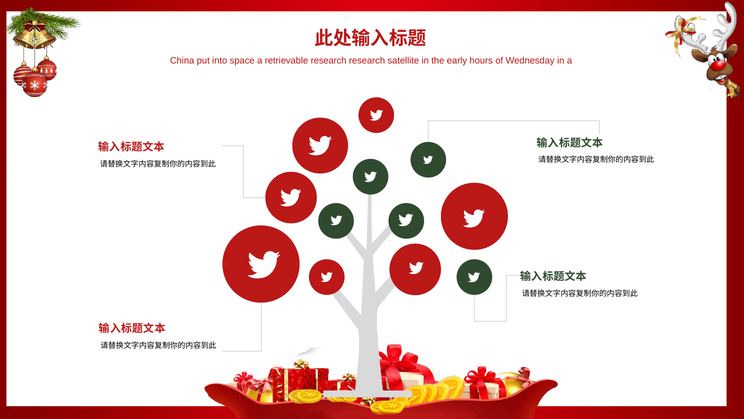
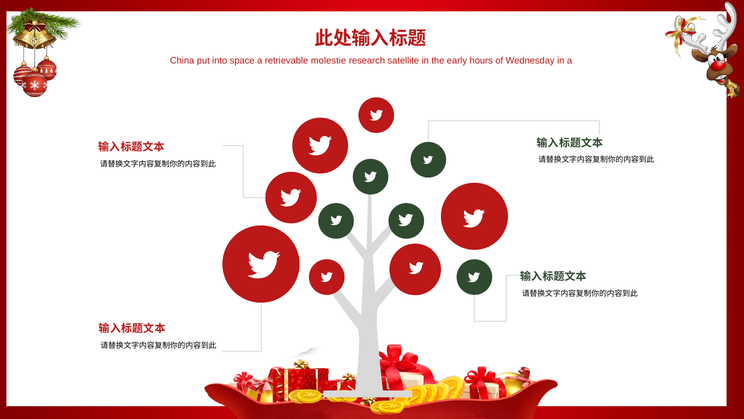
retrievable research: research -> molestie
